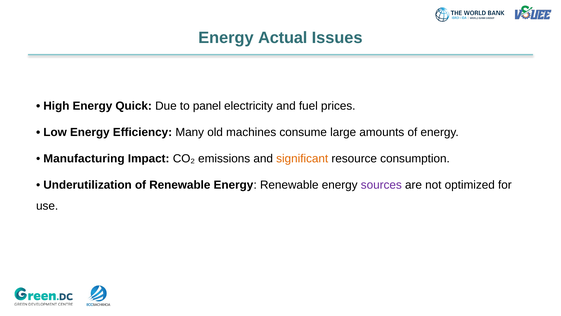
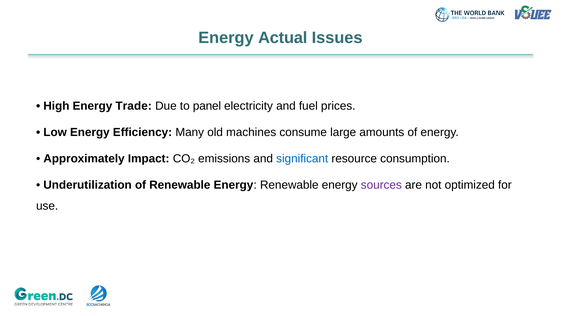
Quick: Quick -> Trade
Manufacturing: Manufacturing -> Approximately
significant colour: orange -> blue
